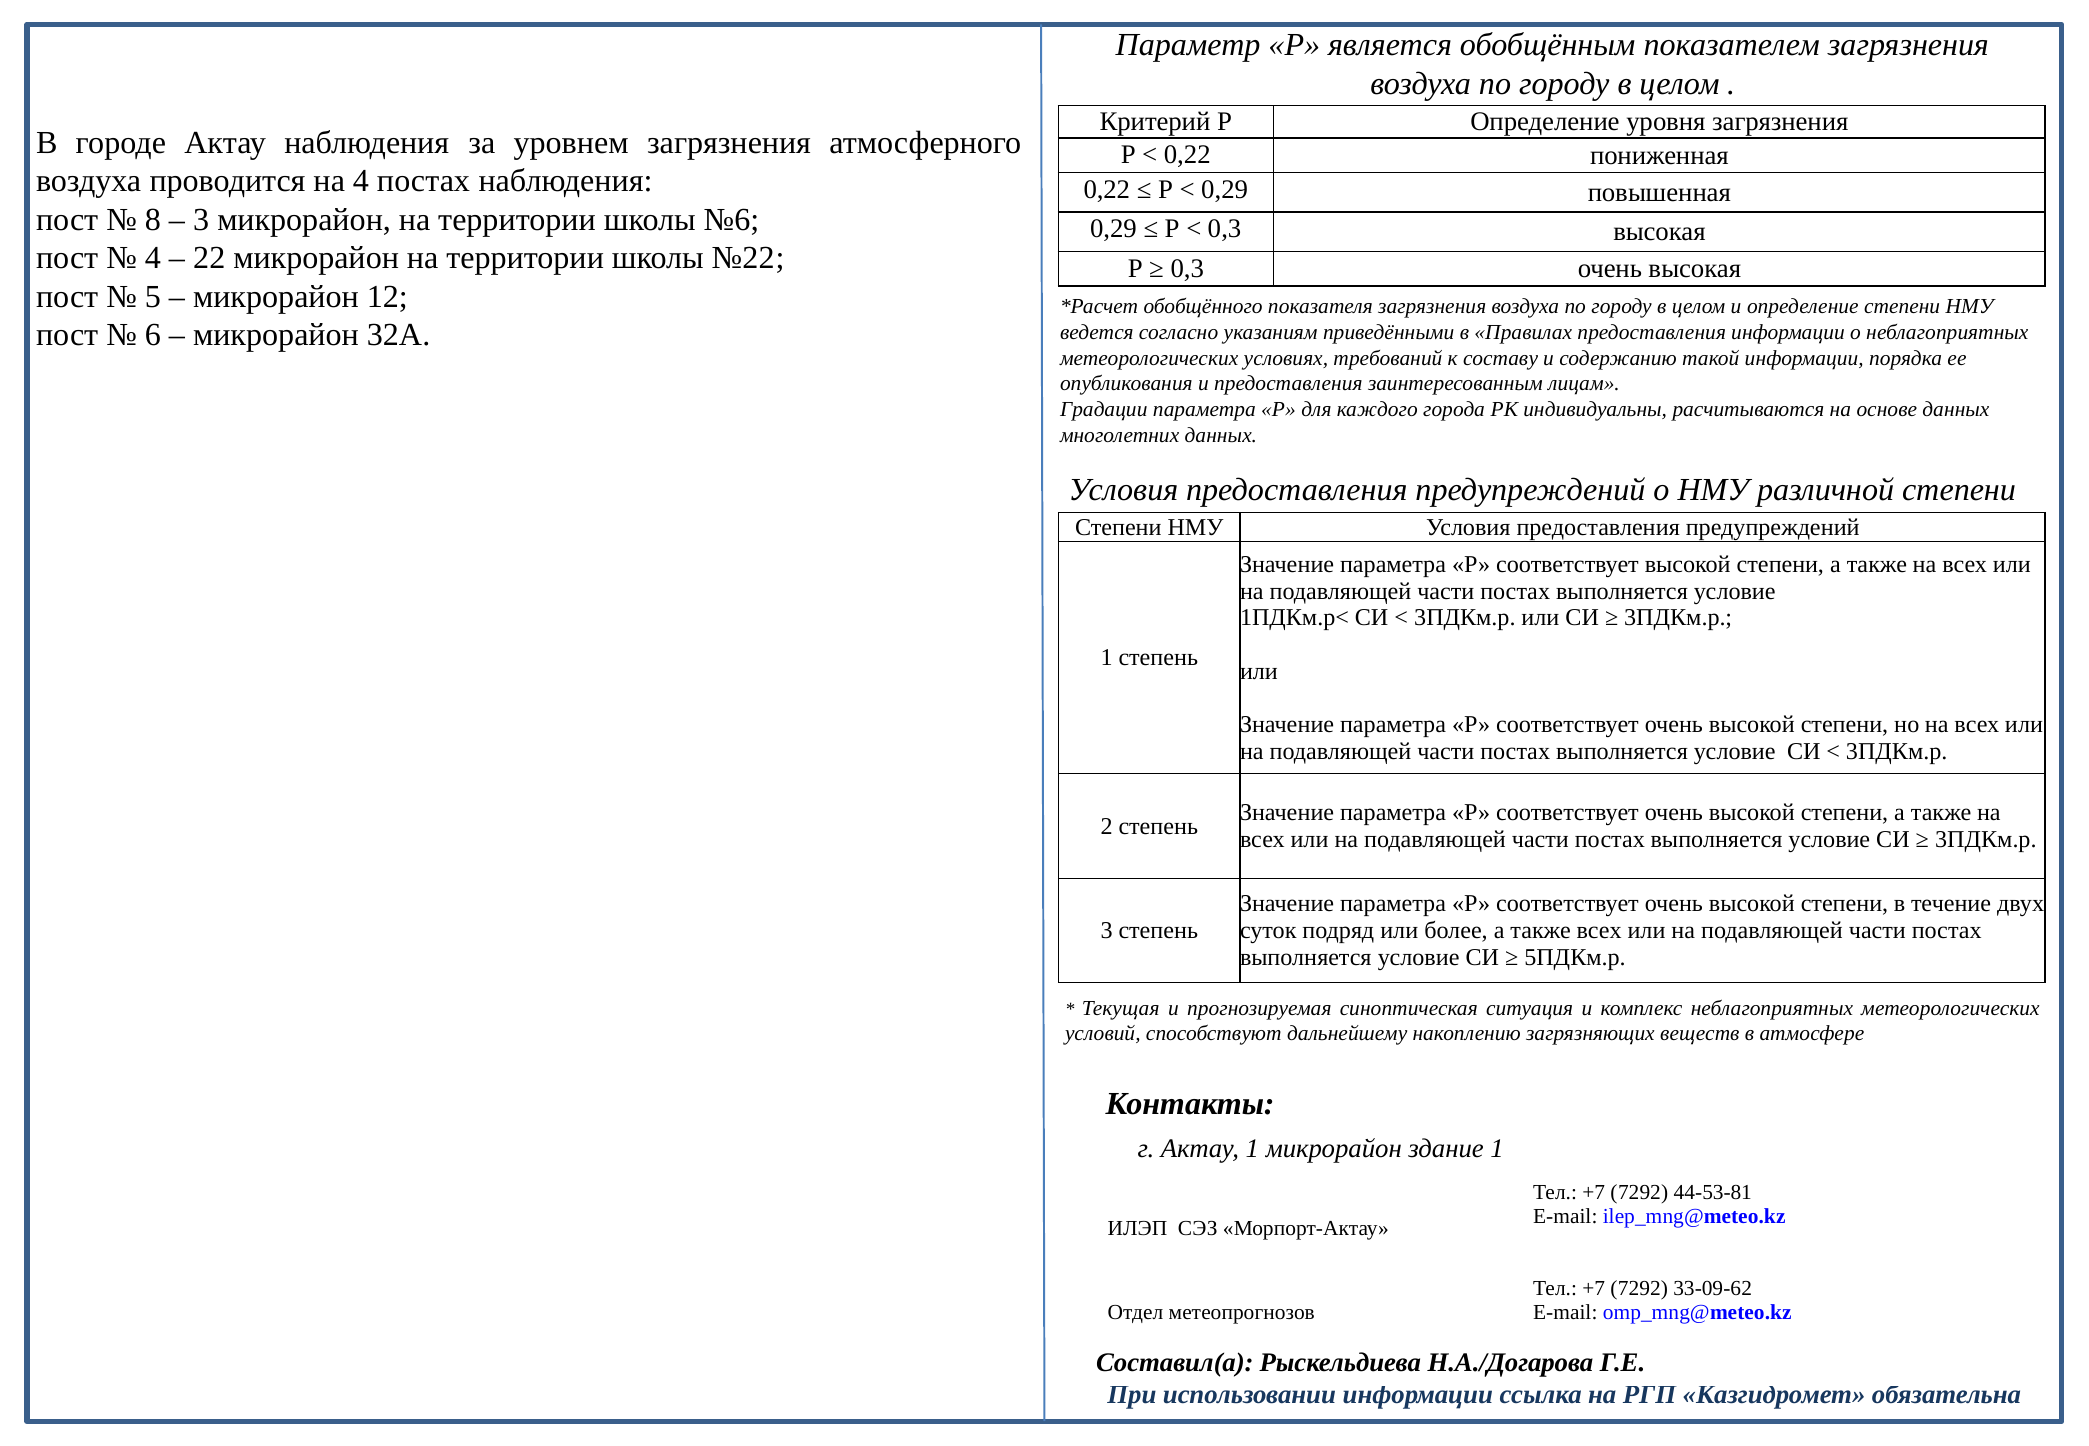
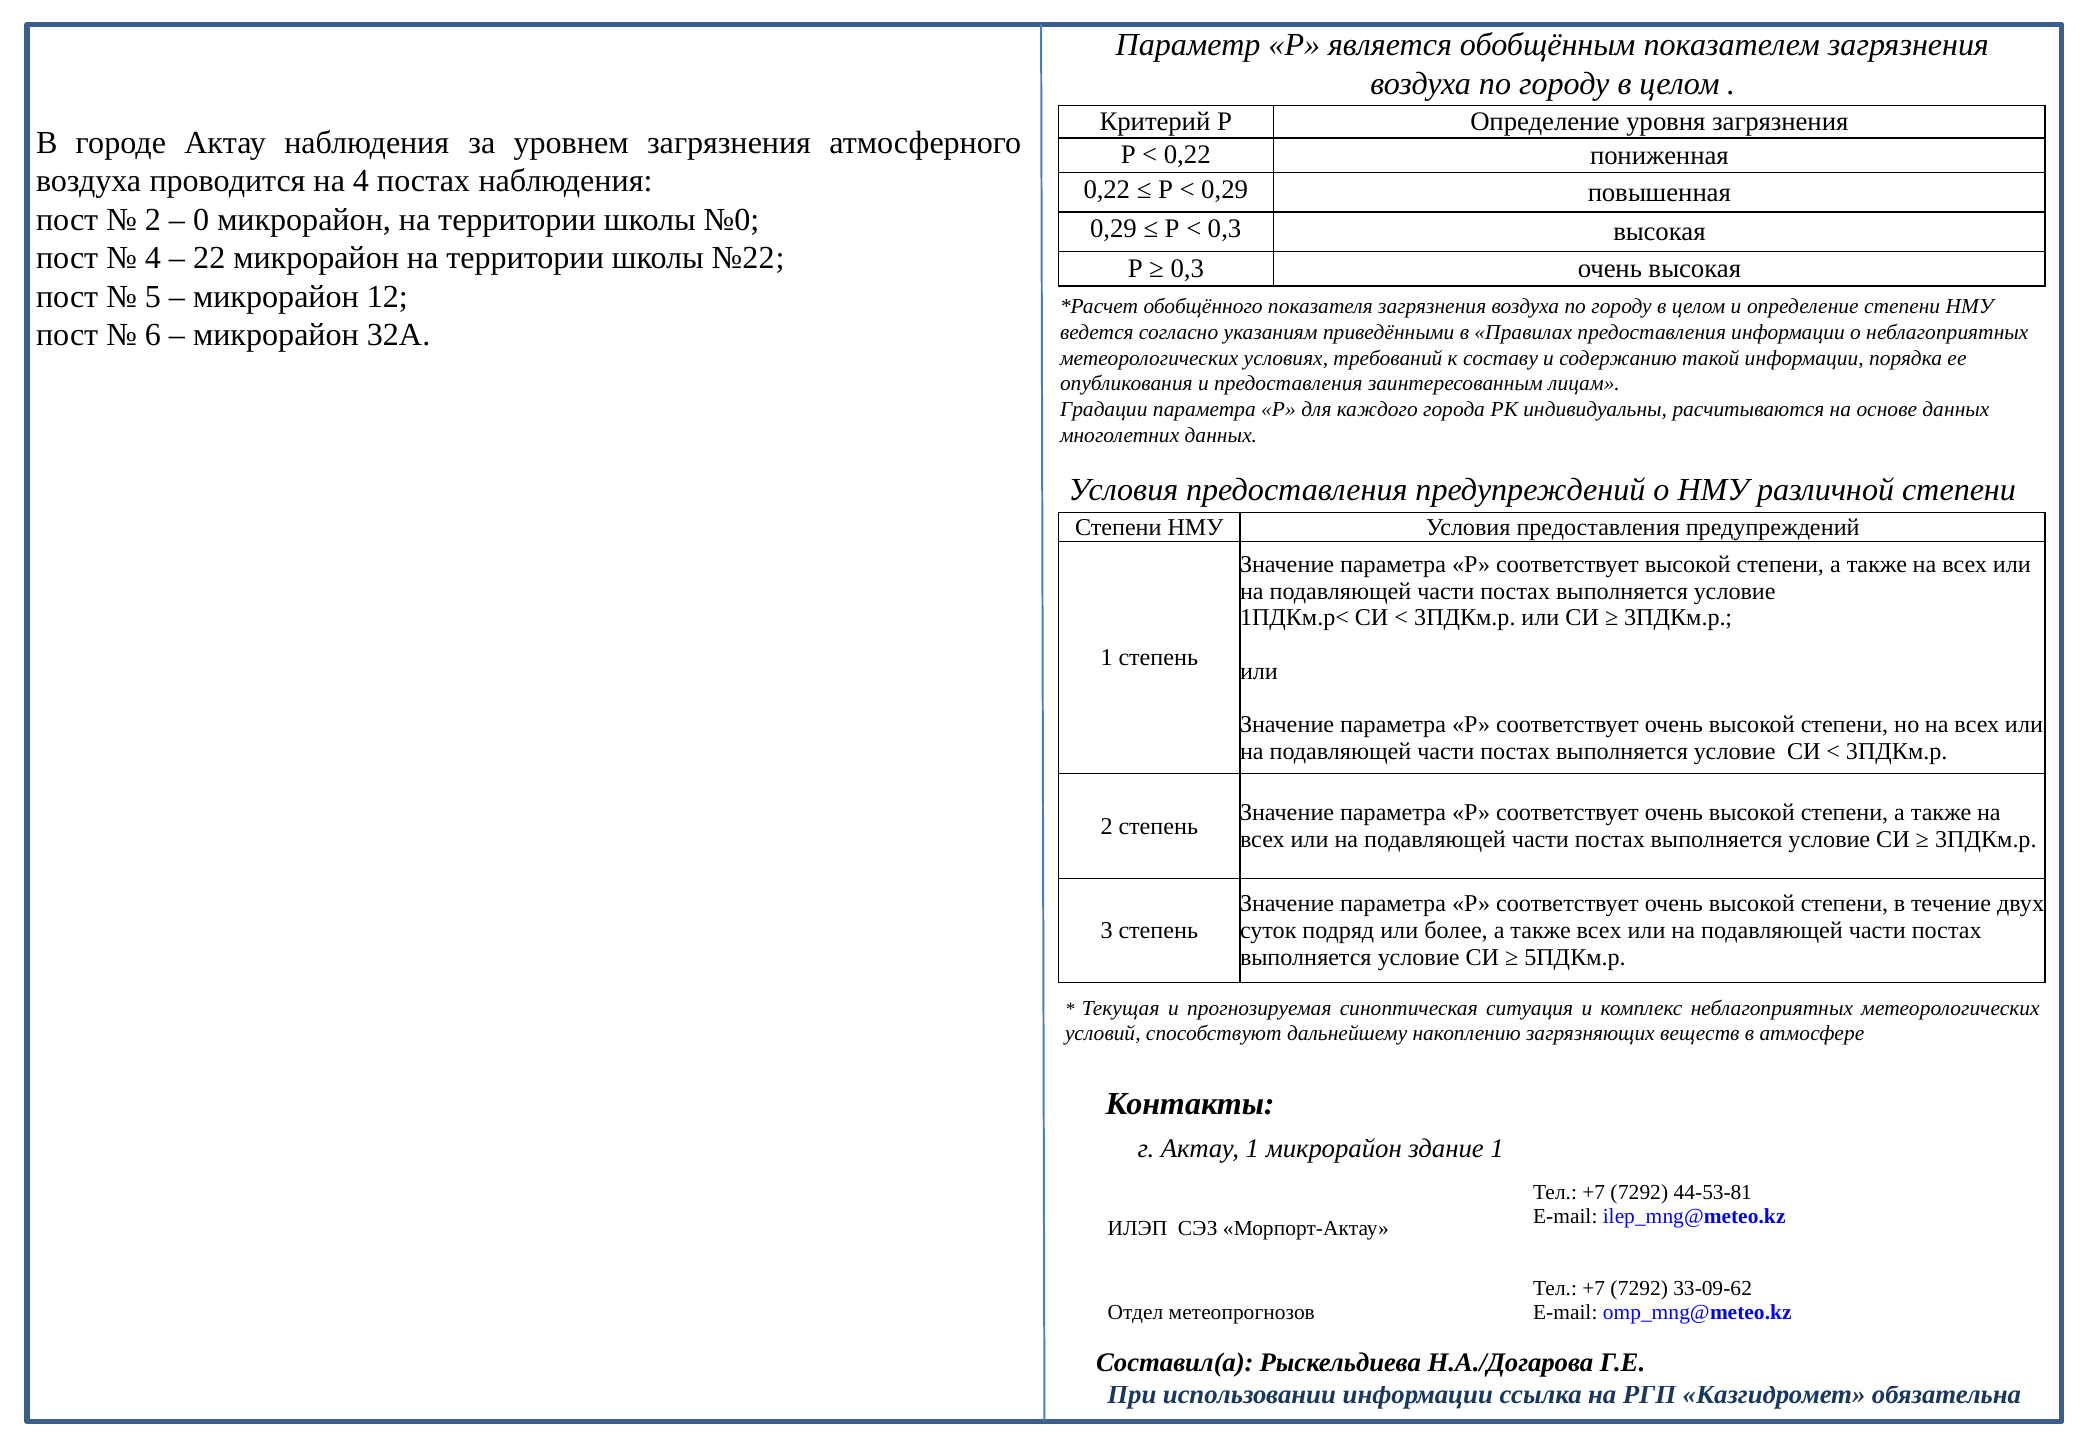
8 at (153, 220): 8 -> 2
3 at (201, 220): 3 -> 0
№6: №6 -> №0
